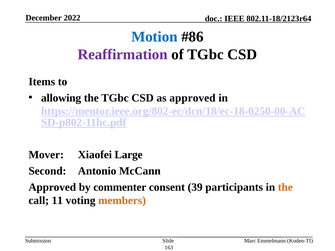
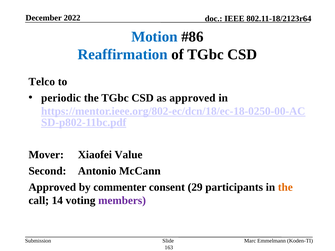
Reaffirmation colour: purple -> blue
Items: Items -> Telco
allowing: allowing -> periodic
Large: Large -> Value
39: 39 -> 29
11: 11 -> 14
members colour: orange -> purple
